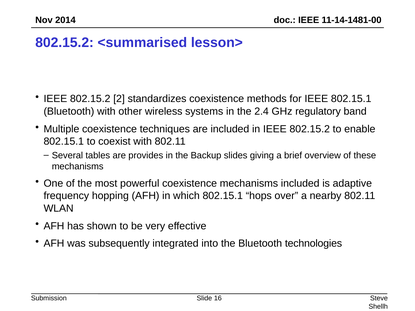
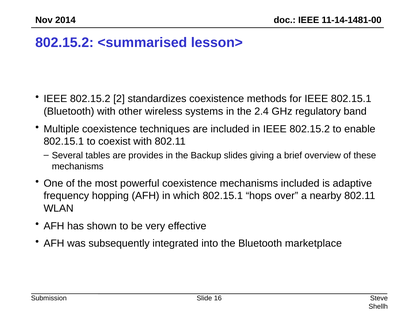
technologies: technologies -> marketplace
